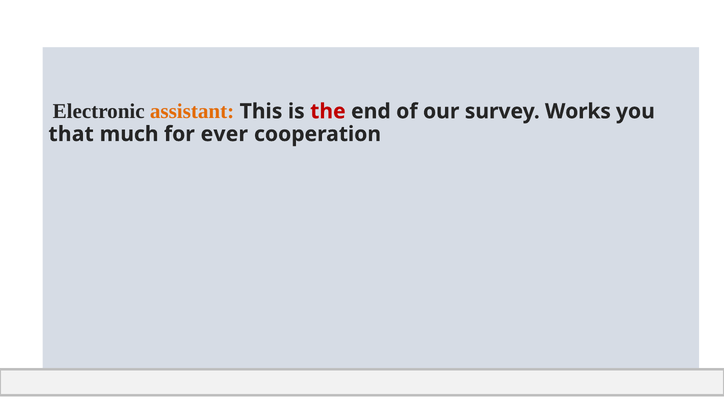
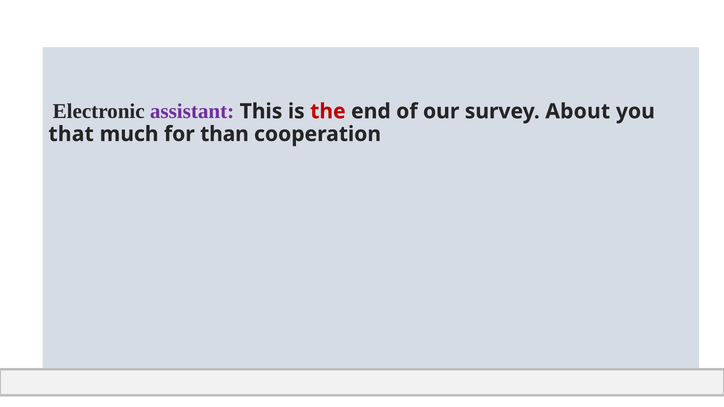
assistant colour: orange -> purple
Works: Works -> About
ever: ever -> than
